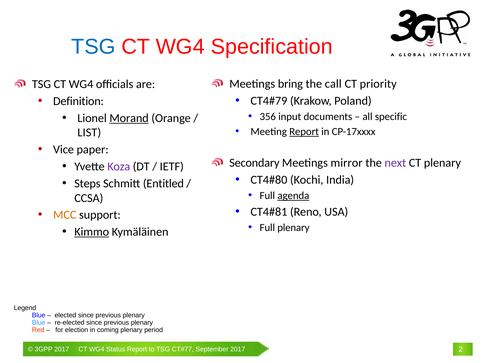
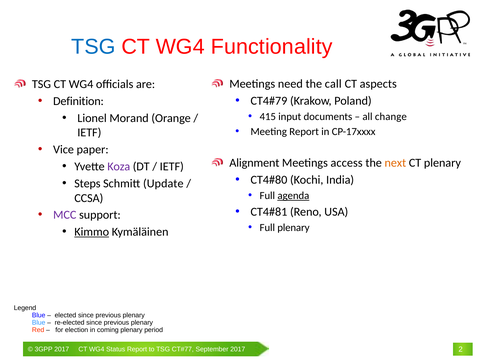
Specification: Specification -> Functionality
bring: bring -> need
priority: priority -> aspects
356: 356 -> 415
specific: specific -> change
Morand underline: present -> none
Report at (304, 132) underline: present -> none
LIST at (89, 133): LIST -> IETF
Secondary: Secondary -> Alignment
mirror: mirror -> access
next colour: purple -> orange
Entitled: Entitled -> Update
MCC colour: orange -> purple
